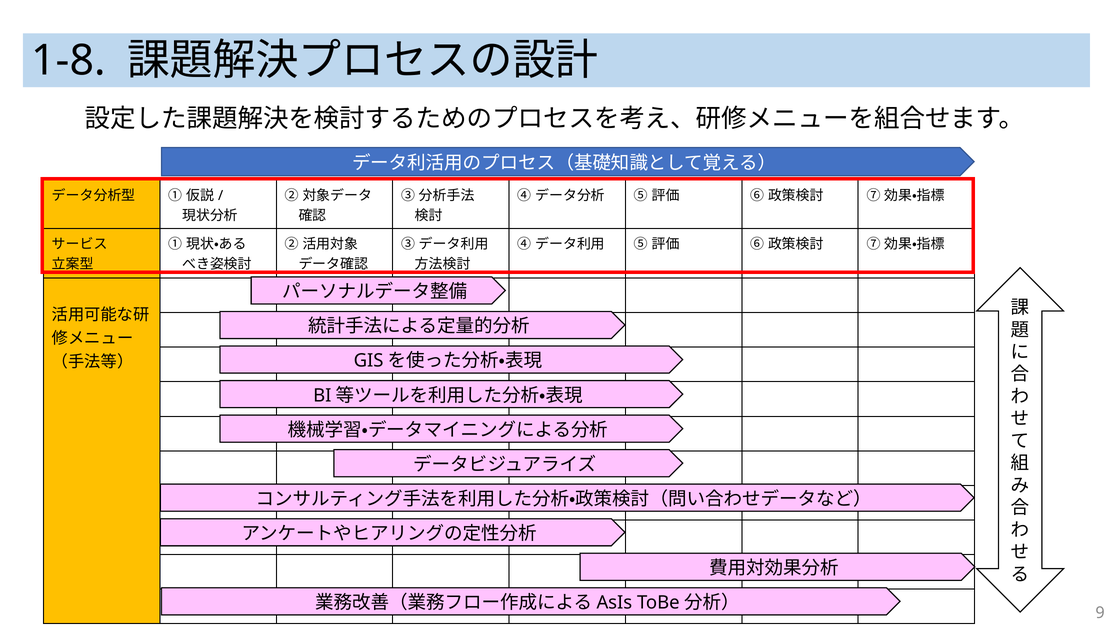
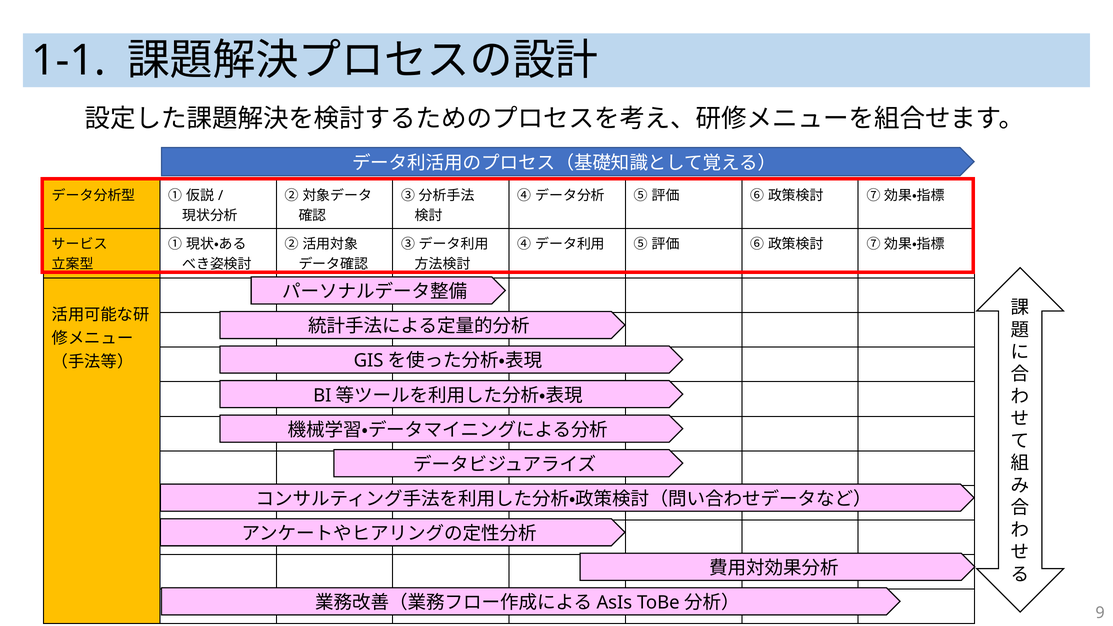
1-8: 1-8 -> 1-1
